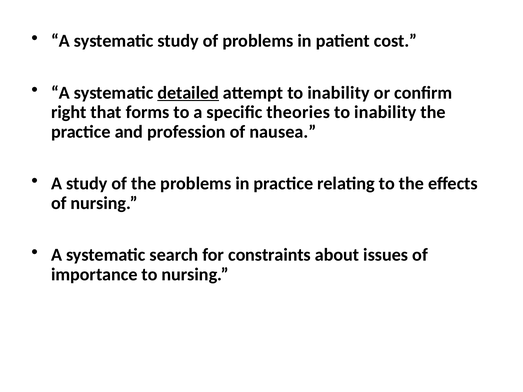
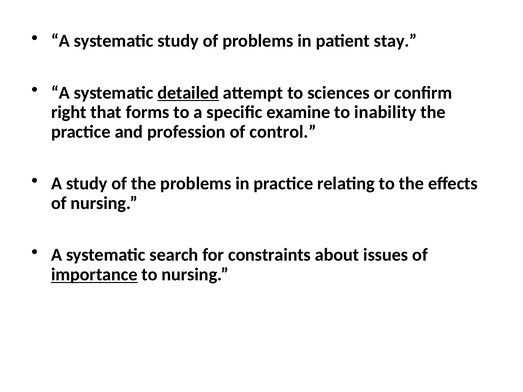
cost: cost -> stay
attempt to inability: inability -> sciences
theories: theories -> examine
nausea: nausea -> control
importance underline: none -> present
